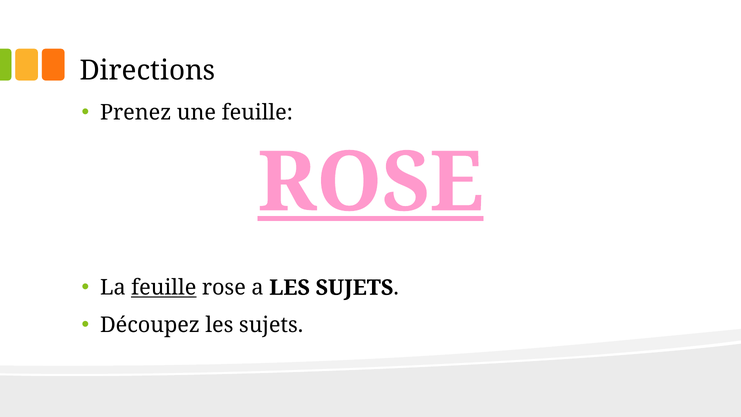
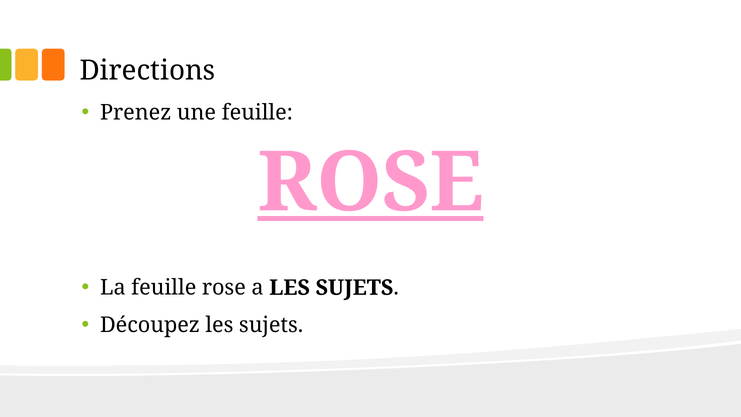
feuille at (164, 288) underline: present -> none
